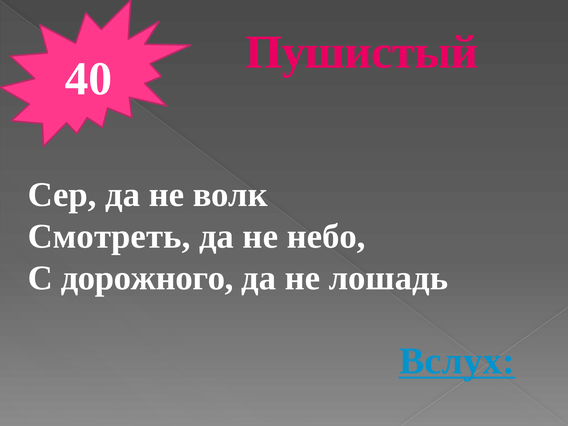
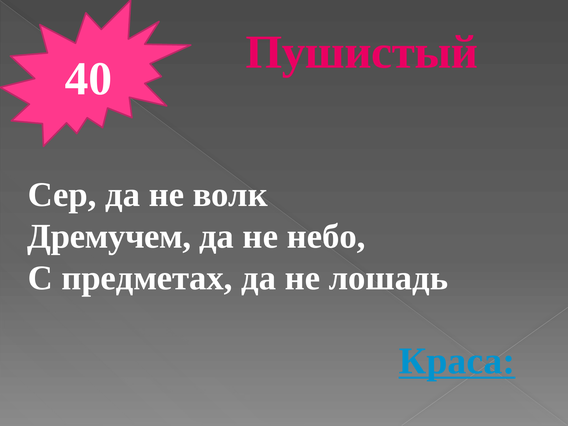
Смотреть: Смотреть -> Дремучем
дорожного: дорожного -> предметах
Вслух: Вслух -> Краса
